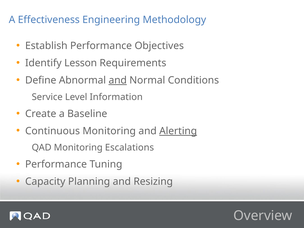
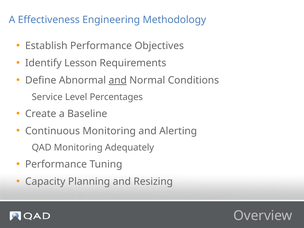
Information: Information -> Percentages
Alerting underline: present -> none
Escalations: Escalations -> Adequately
